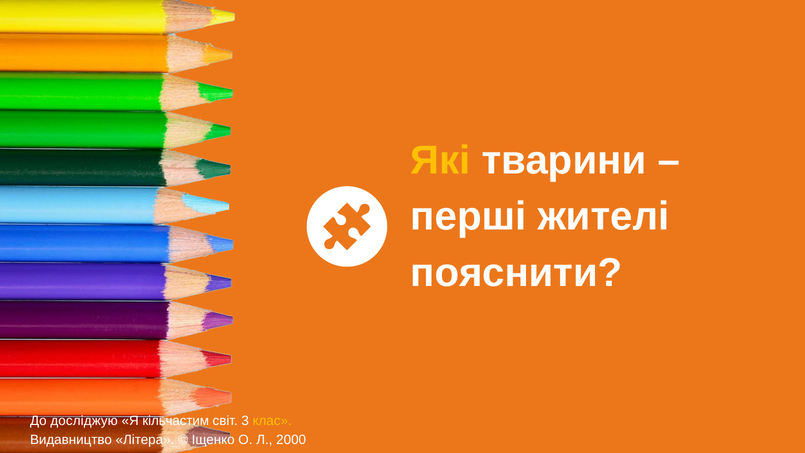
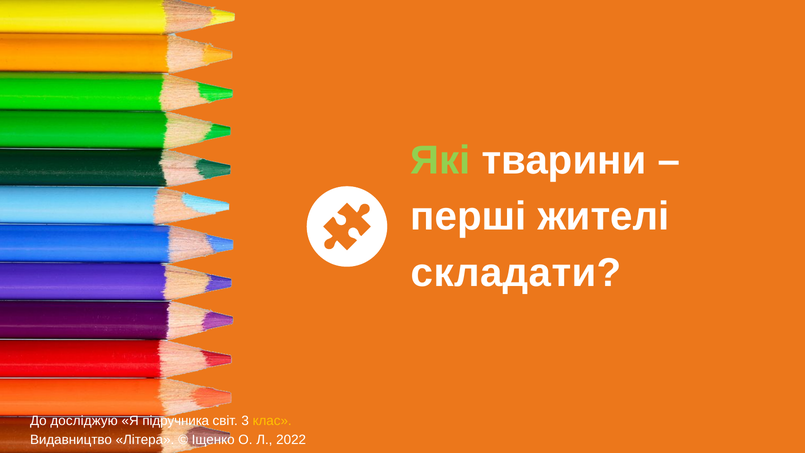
Які colour: yellow -> light green
пояснити: пояснити -> складати
кільчастим: кільчастим -> підручника
2000: 2000 -> 2022
